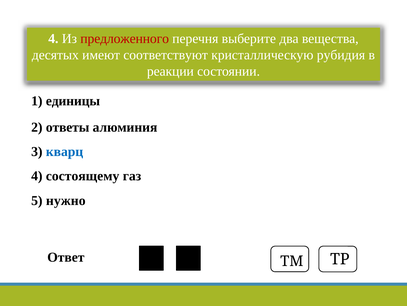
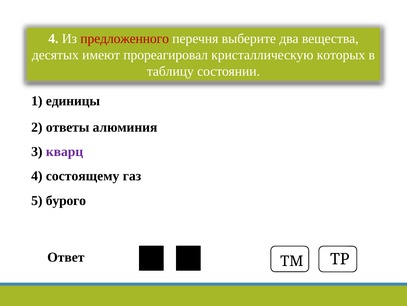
соответствуют: соответствуют -> прореагировал
рубидия: рубидия -> которых
реакции: реакции -> таблицу
кварц colour: blue -> purple
нужно: нужно -> бурого
